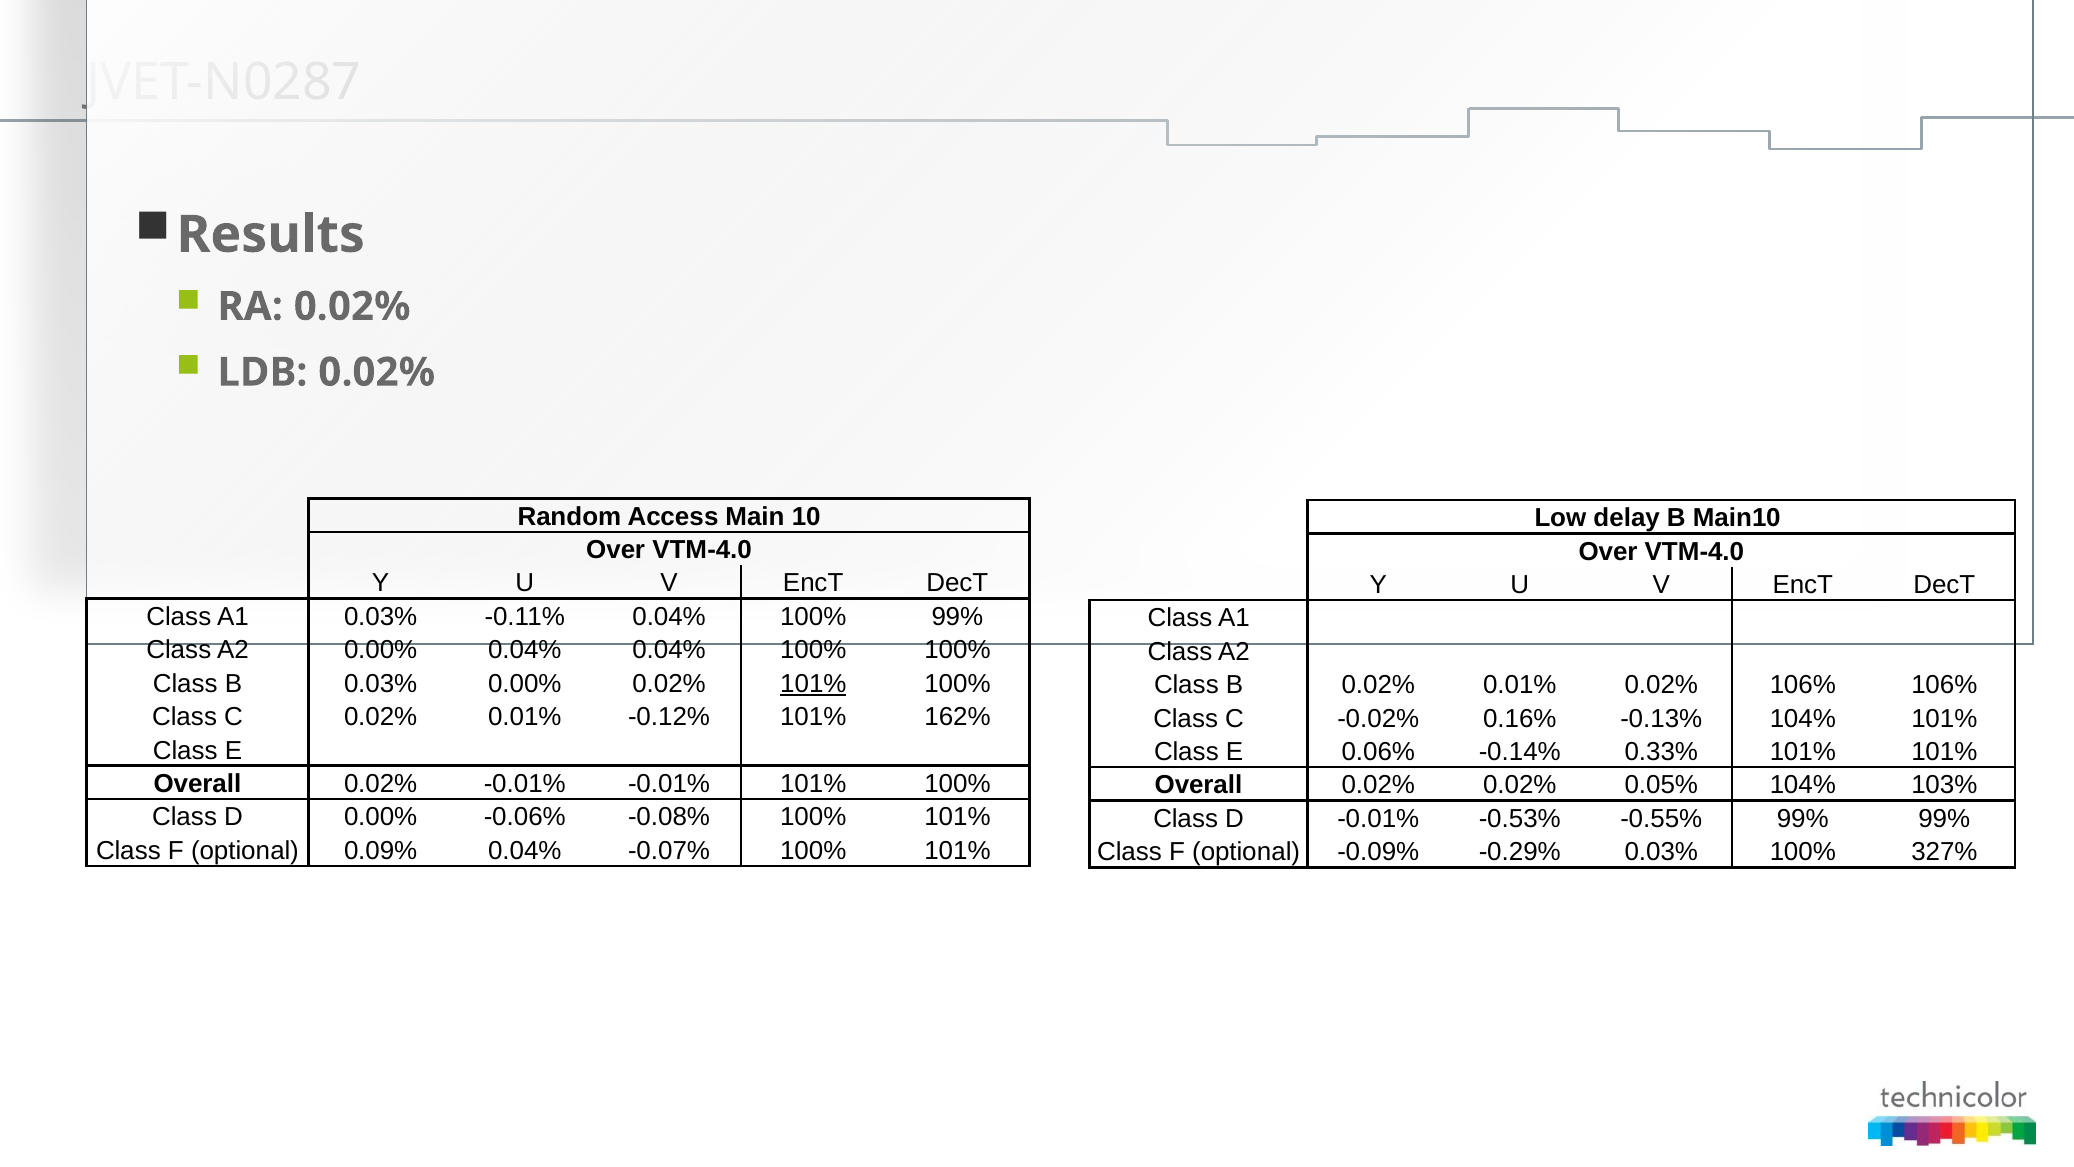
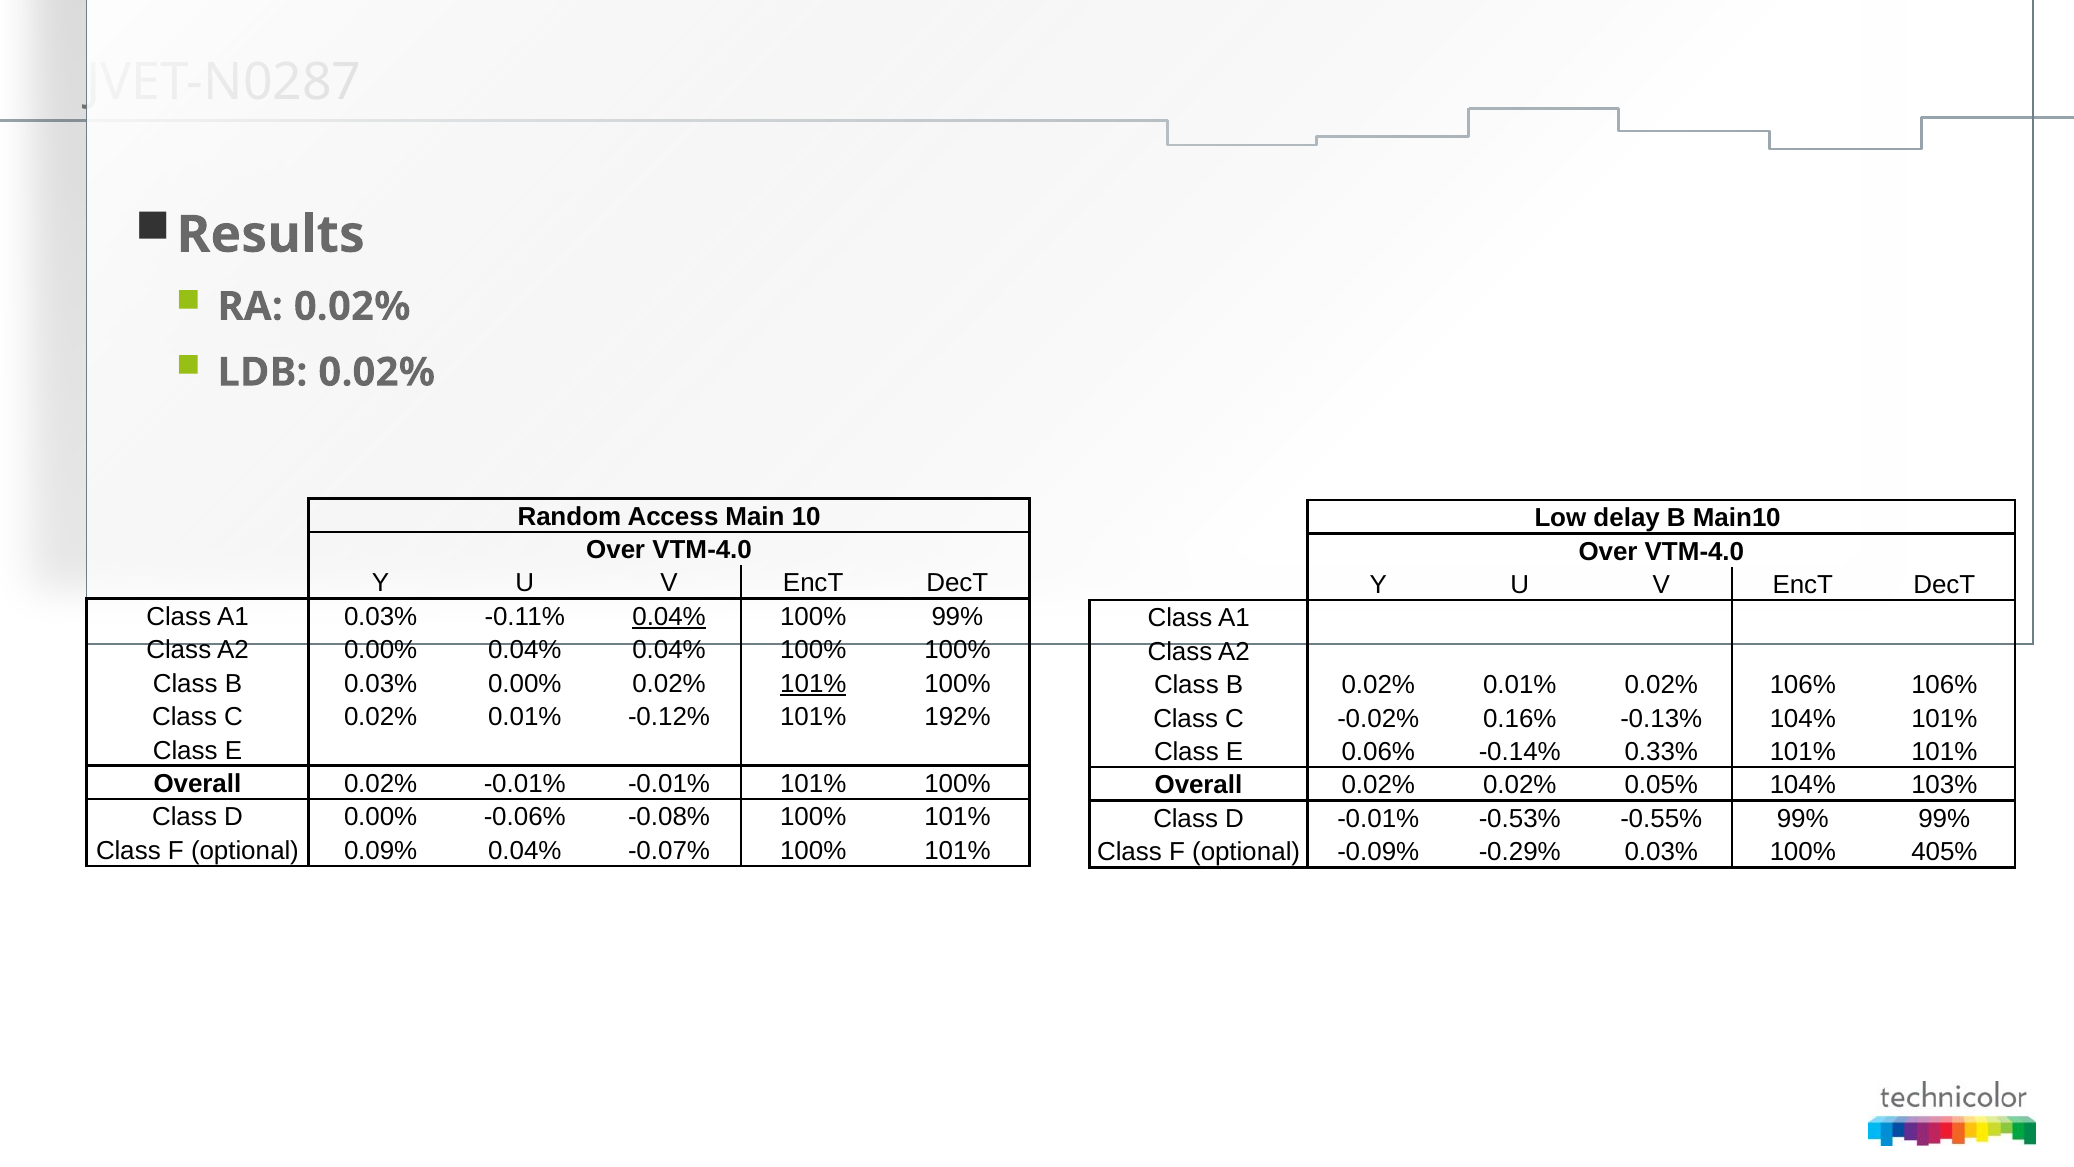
0.04% at (669, 617) underline: none -> present
162%: 162% -> 192%
327%: 327% -> 405%
